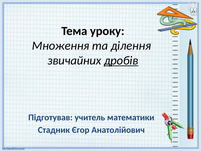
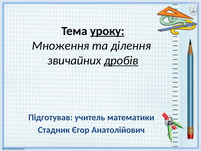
уроку underline: none -> present
